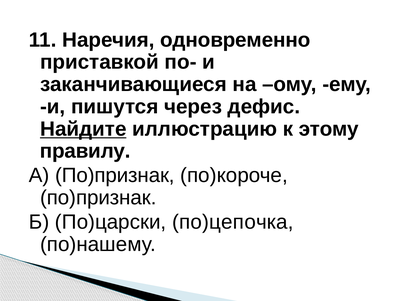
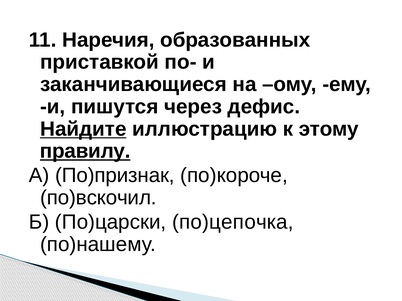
одновременно: одновременно -> образованных
правилу underline: none -> present
по)признак at (98, 198): по)признак -> по)вскочил
